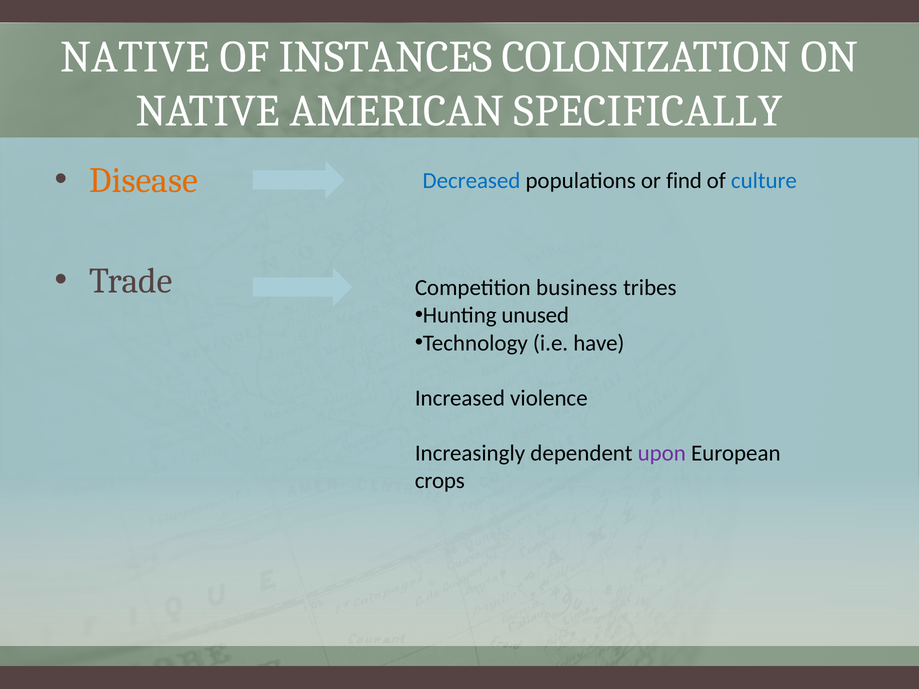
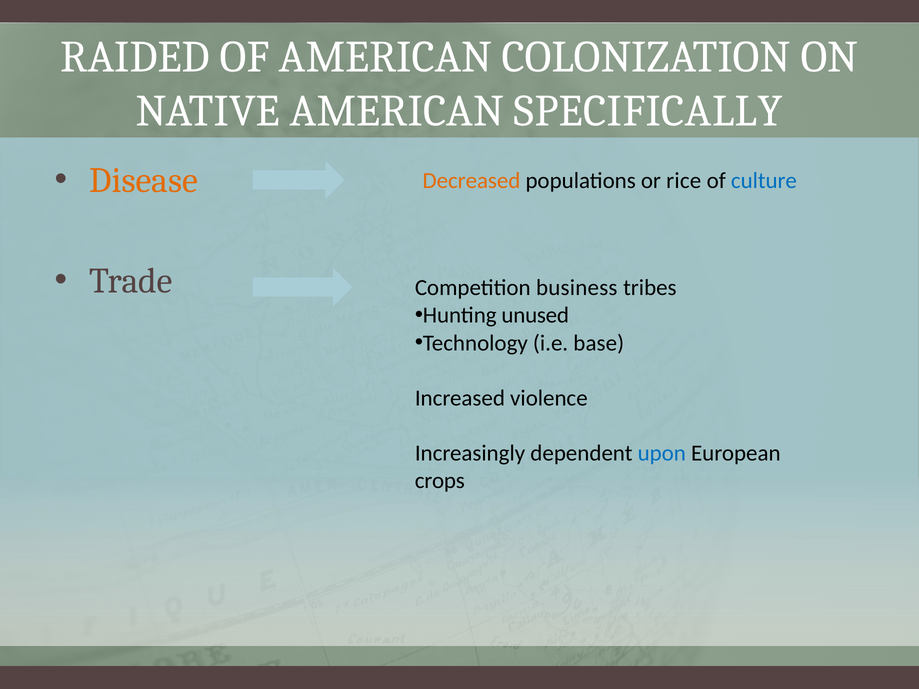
NATIVE at (135, 57): NATIVE -> RAIDED
OF INSTANCES: INSTANCES -> AMERICAN
Decreased colour: blue -> orange
find: find -> rice
have: have -> base
upon colour: purple -> blue
